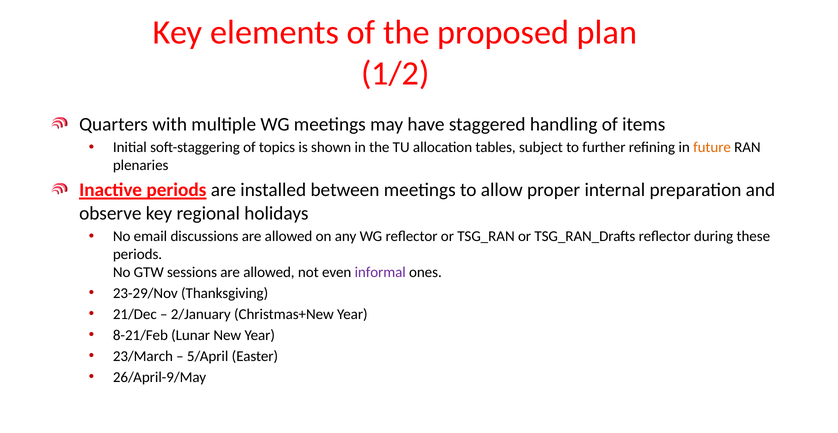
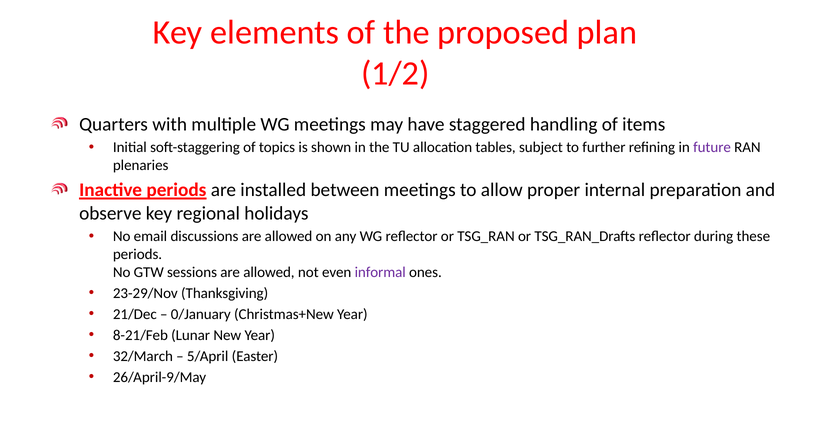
future colour: orange -> purple
2/January: 2/January -> 0/January
23/March: 23/March -> 32/March
